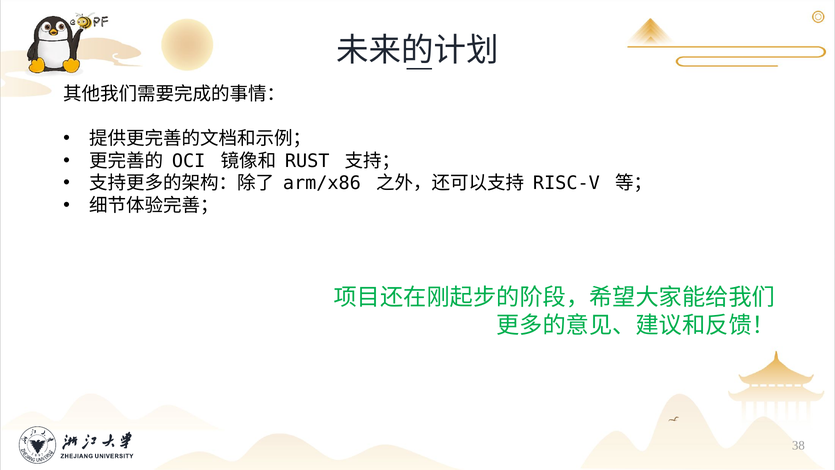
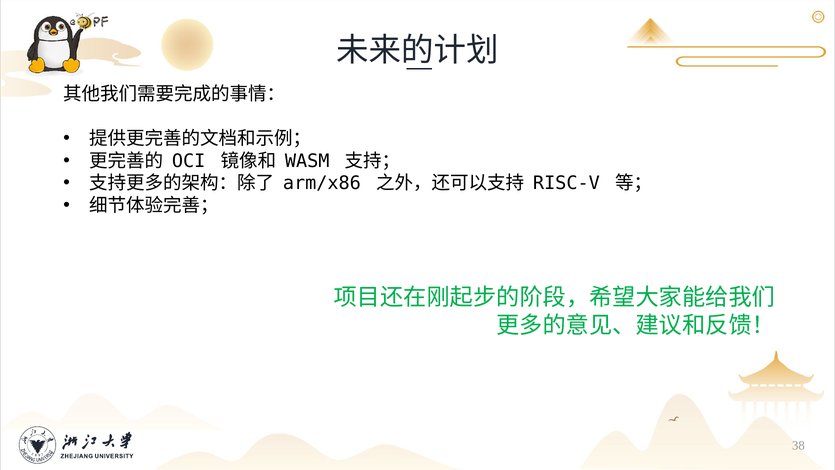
RUST: RUST -> WASM
